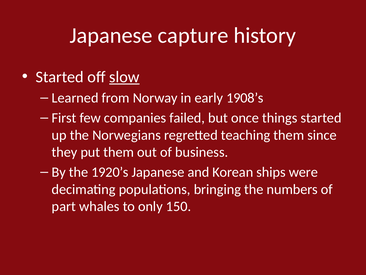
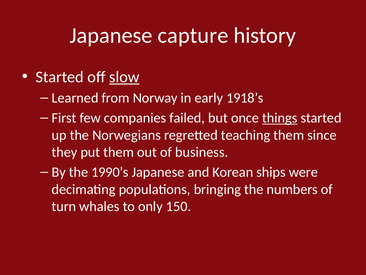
1908’s: 1908’s -> 1918’s
things underline: none -> present
1920’s: 1920’s -> 1990’s
part: part -> turn
